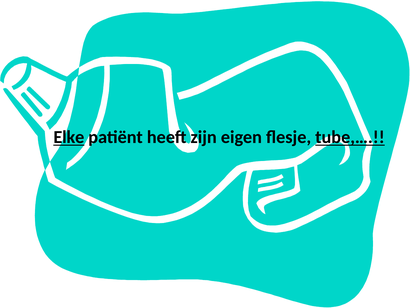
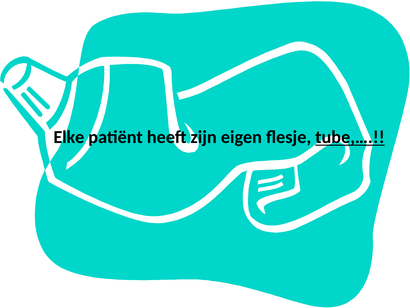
Elke underline: present -> none
